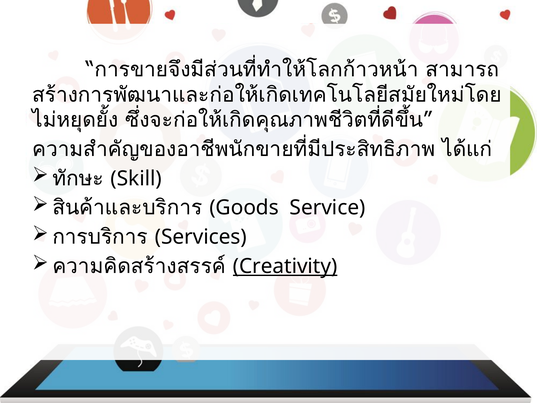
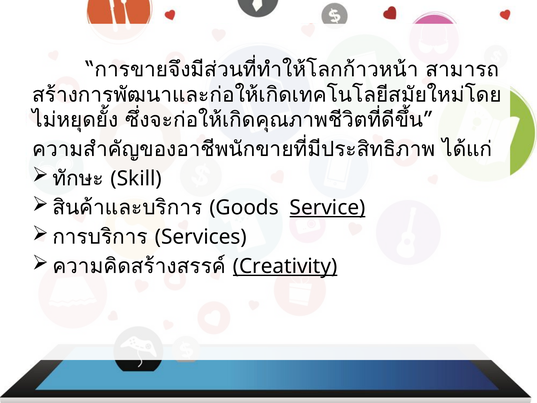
Service underline: none -> present
